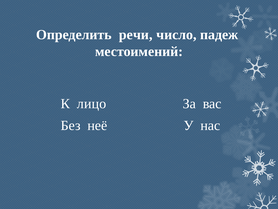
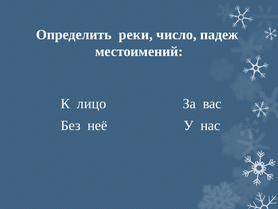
речи: речи -> реки
